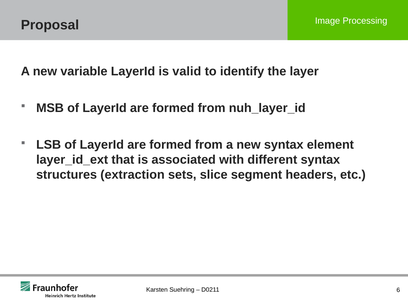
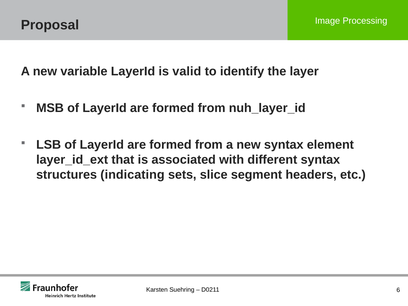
extraction: extraction -> indicating
